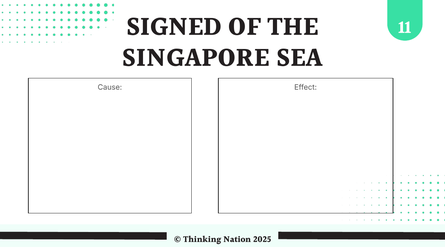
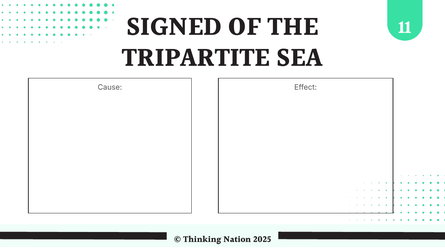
SINGAPORE: SINGAPORE -> TRIPARTITE
